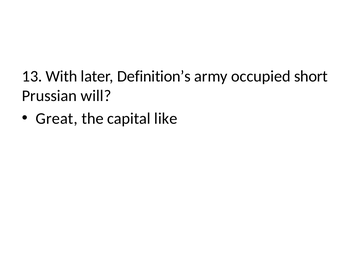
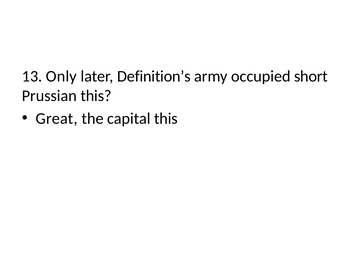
With: With -> Only
Prussian will: will -> this
capital like: like -> this
